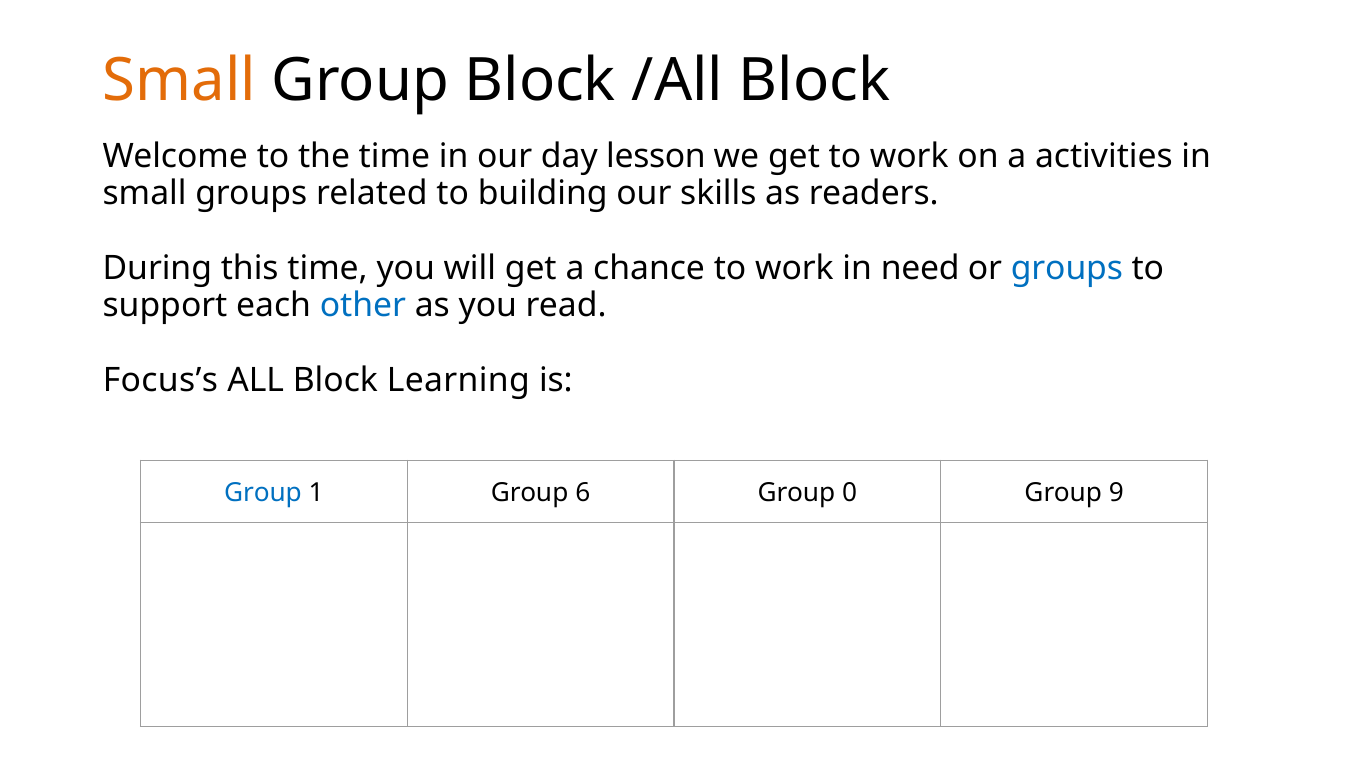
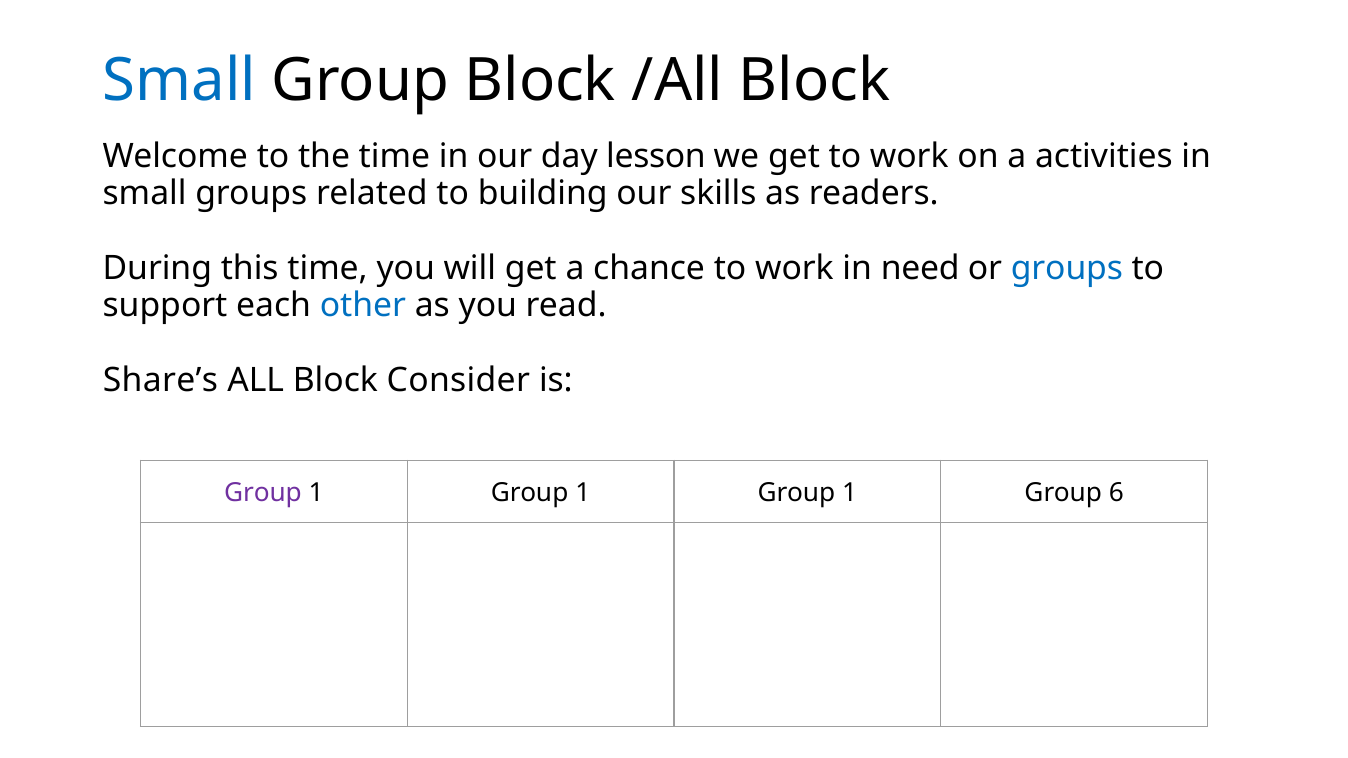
Small at (179, 81) colour: orange -> blue
Focus’s: Focus’s -> Share’s
Learning: Learning -> Consider
Group at (263, 493) colour: blue -> purple
6 at (583, 493): 6 -> 1
0 at (850, 493): 0 -> 1
9: 9 -> 6
